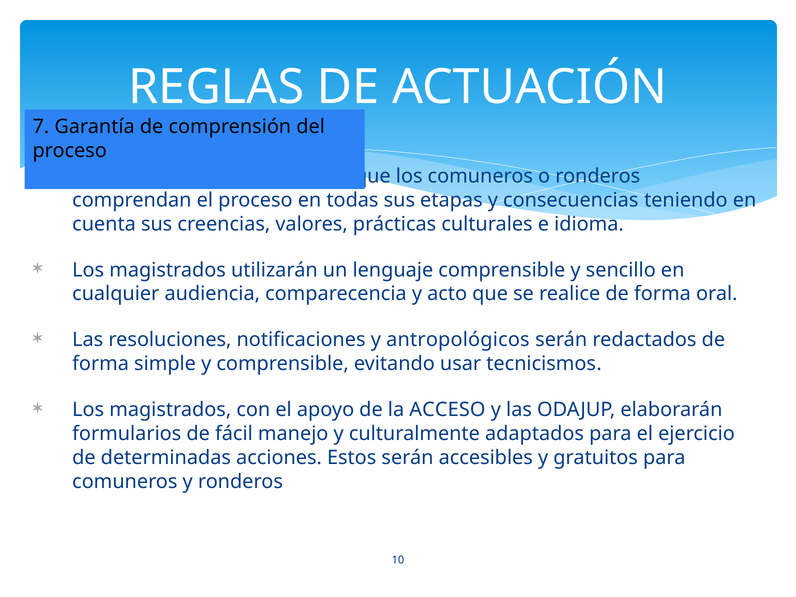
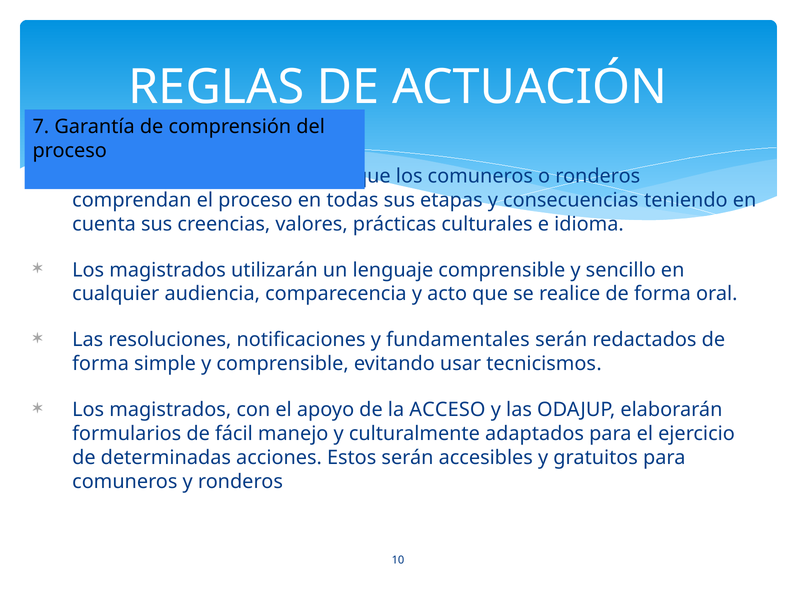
antropológicos: antropológicos -> fundamentales
